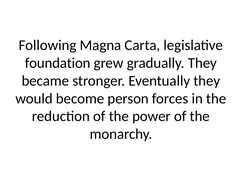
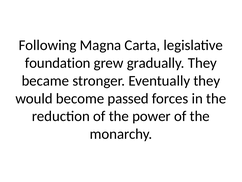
person: person -> passed
